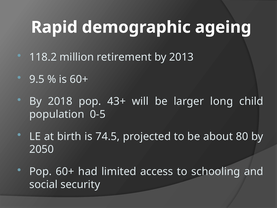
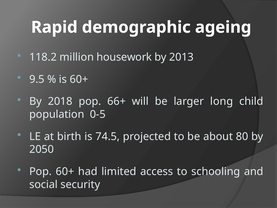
retirement: retirement -> housework
43+: 43+ -> 66+
